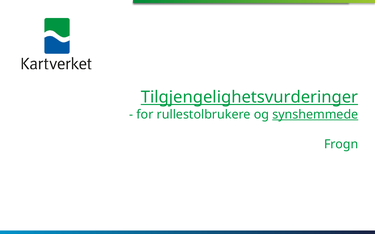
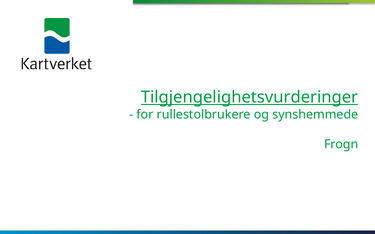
synshemmede underline: present -> none
